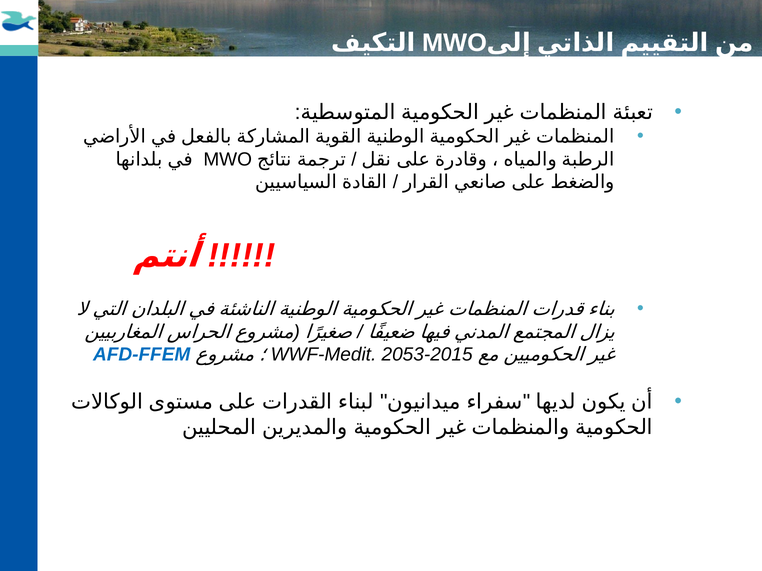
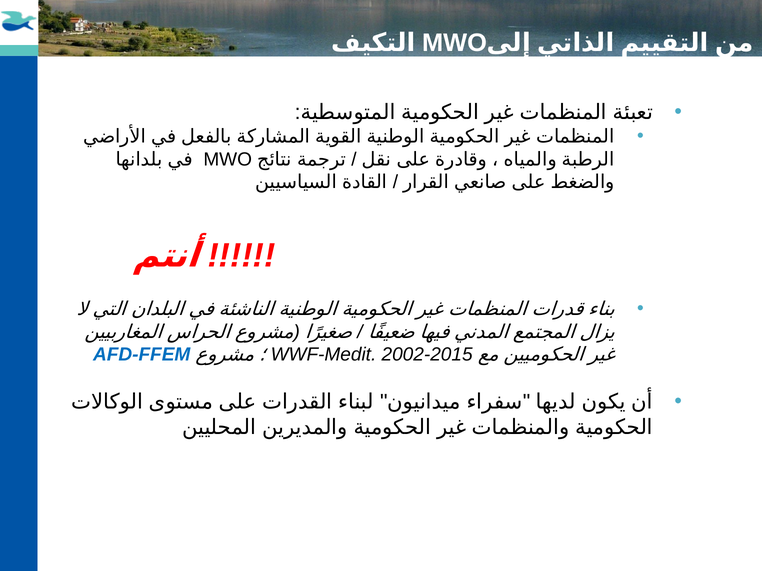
2053-2015: 2053-2015 -> 2002-2015
